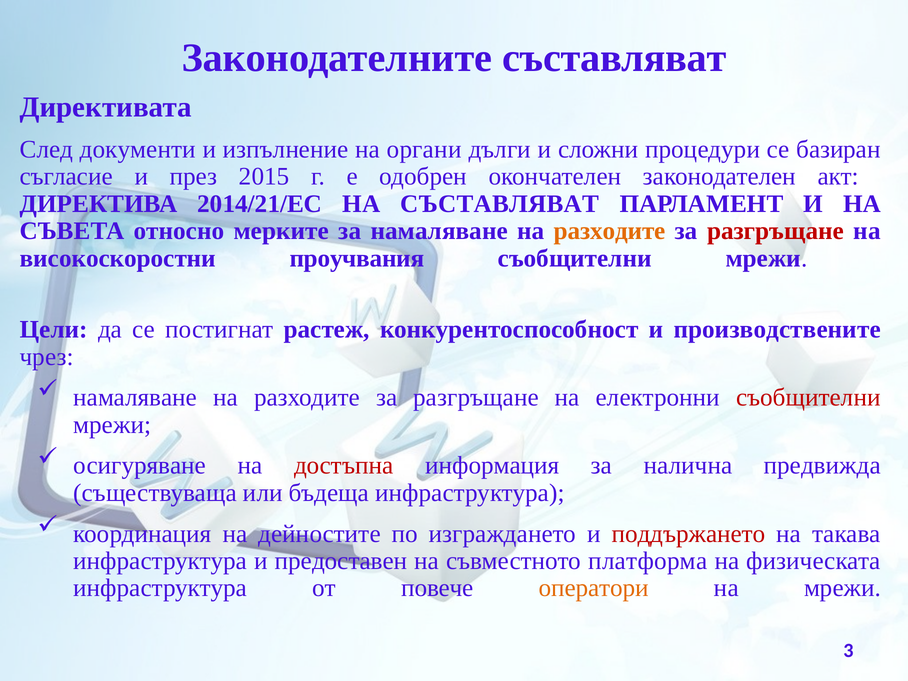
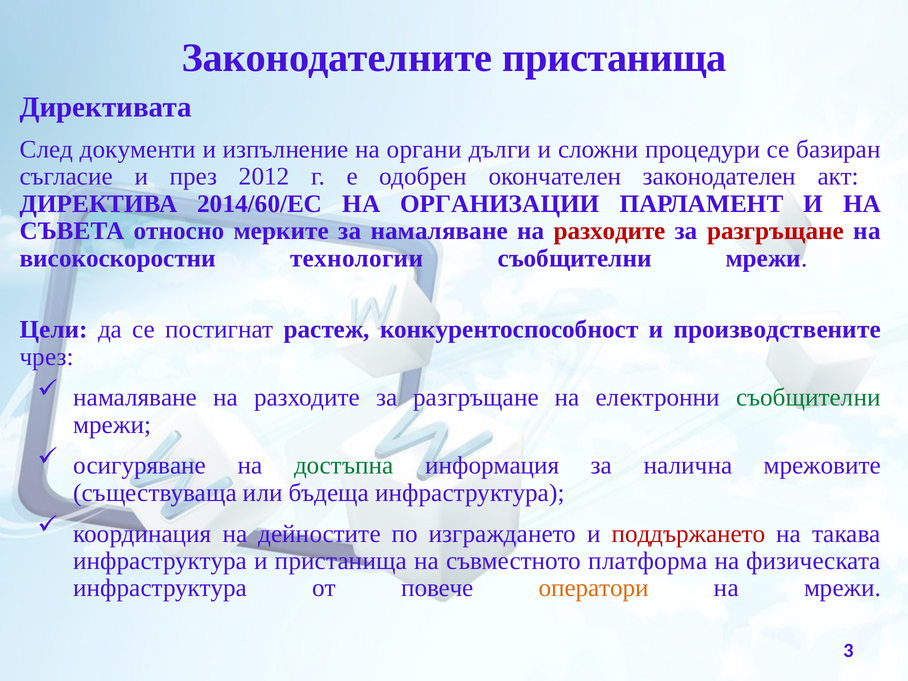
Законодателните съставляват: съставляват -> пристанища
2015: 2015 -> 2012
2014/21/ЕС: 2014/21/ЕС -> 2014/60/ЕС
НА СЪСТАВЛЯВАТ: СЪСТАВЛЯВАТ -> ОРГАНИЗАЦИИ
разходите at (610, 231) colour: orange -> red
проучвания: проучвания -> технологии
съобщителни at (808, 398) colour: red -> green
достъпна colour: red -> green
предвижда: предвижда -> мрежовите
и предоставен: предоставен -> пристанища
